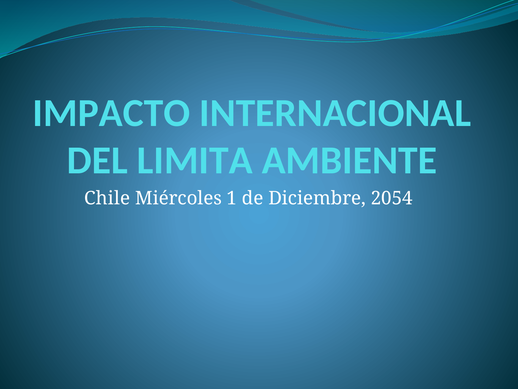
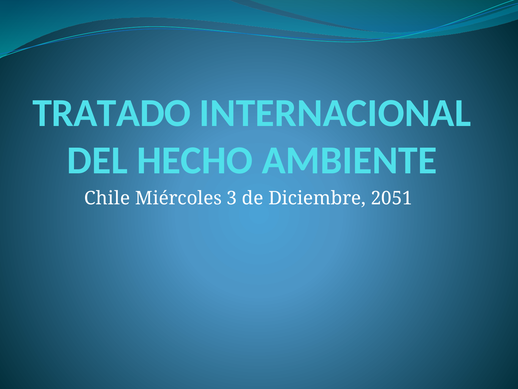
IMPACTO: IMPACTO -> TRATADO
LIMITA: LIMITA -> HECHO
1: 1 -> 3
2054: 2054 -> 2051
